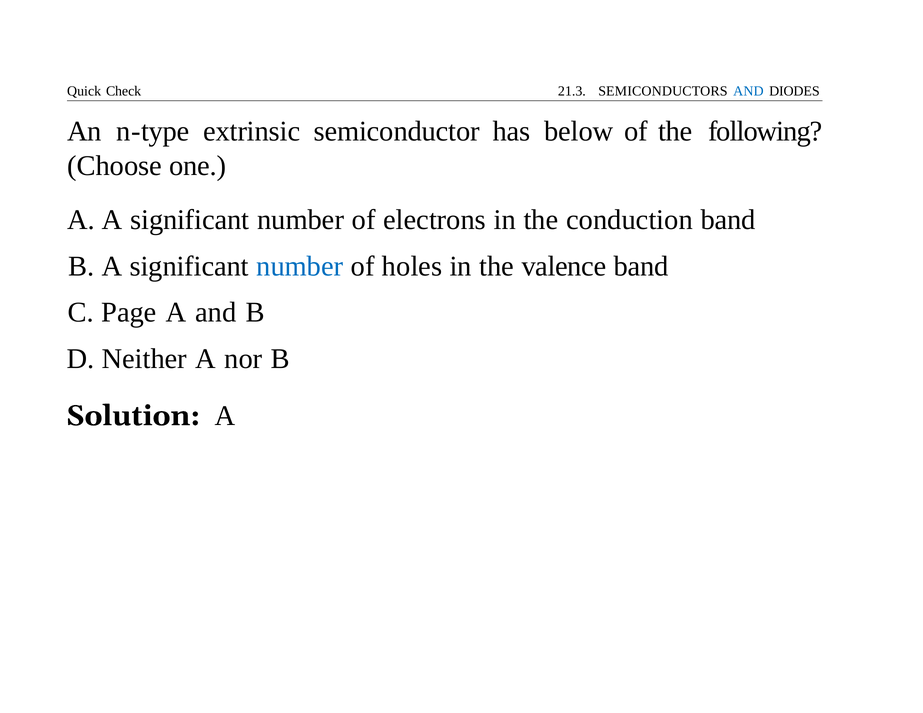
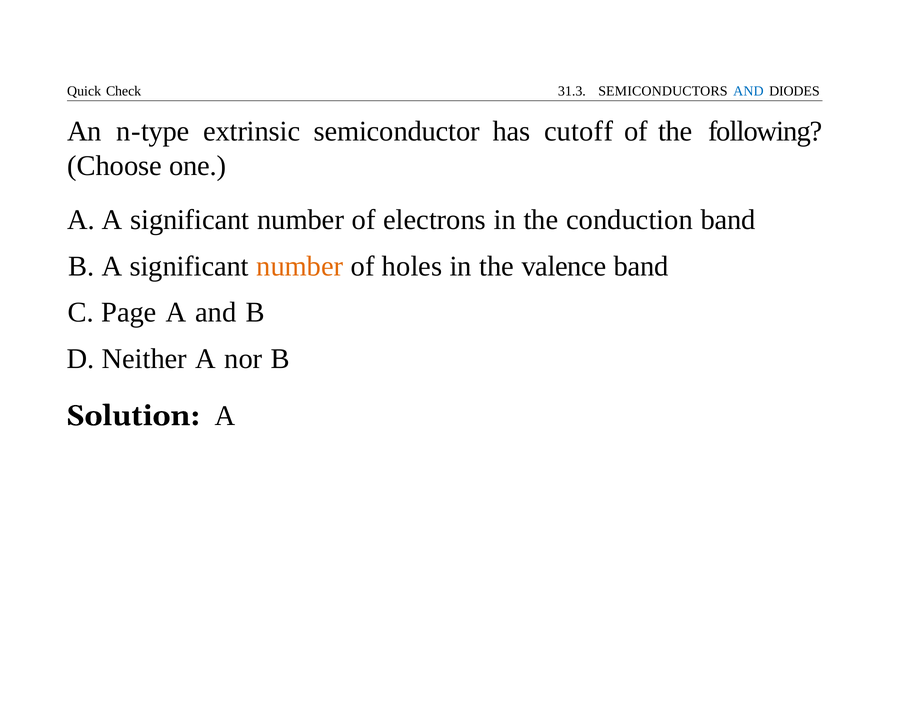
21.3: 21.3 -> 31.3
below: below -> cutoff
number at (300, 266) colour: blue -> orange
